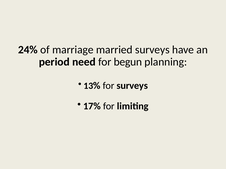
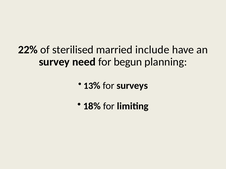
24%: 24% -> 22%
marriage: marriage -> sterilised
married surveys: surveys -> include
period: period -> survey
17%: 17% -> 18%
